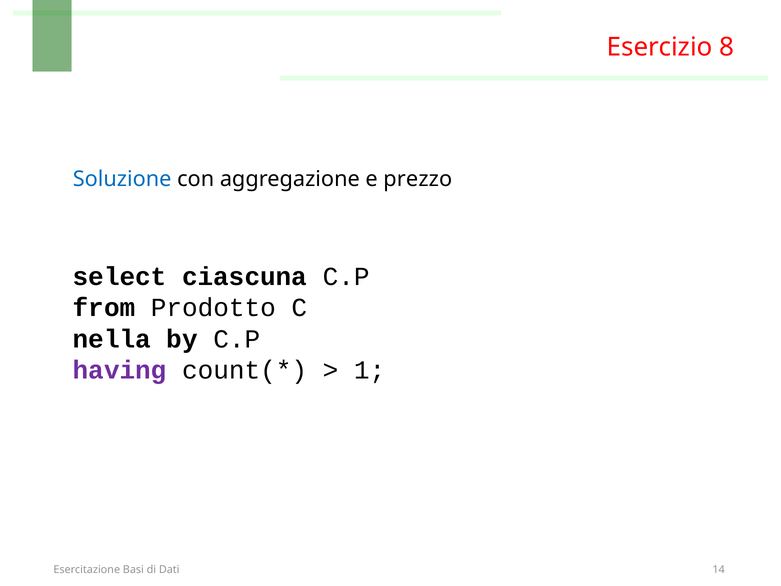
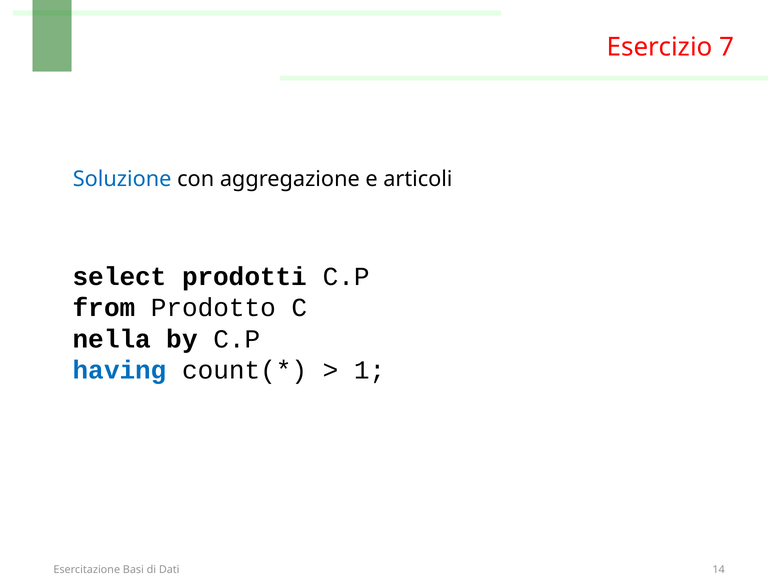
8: 8 -> 7
prezzo: prezzo -> articoli
ciascuna: ciascuna -> prodotti
having colour: purple -> blue
